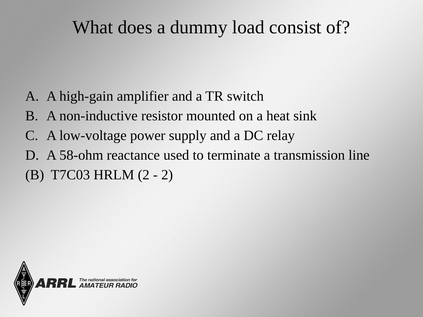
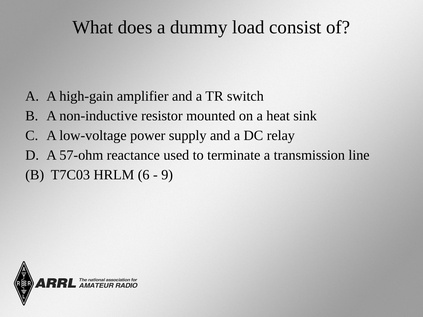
58-ohm: 58-ohm -> 57-ohm
HRLM 2: 2 -> 6
2 at (167, 175): 2 -> 9
